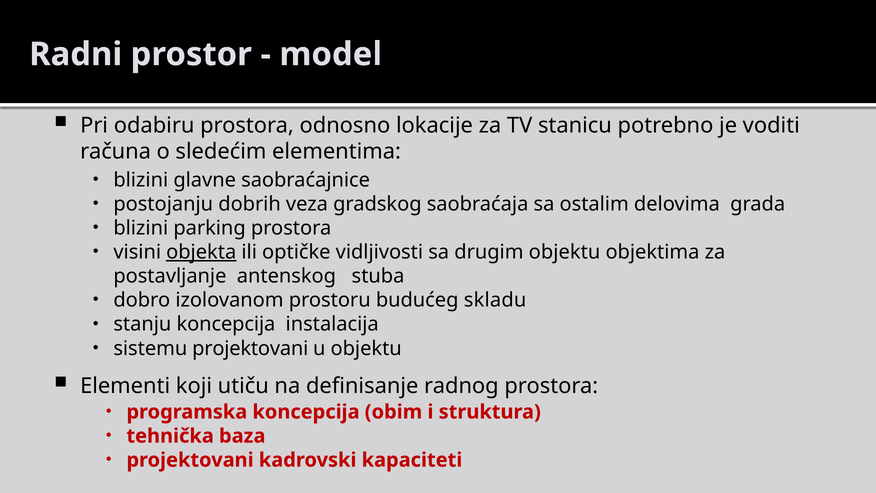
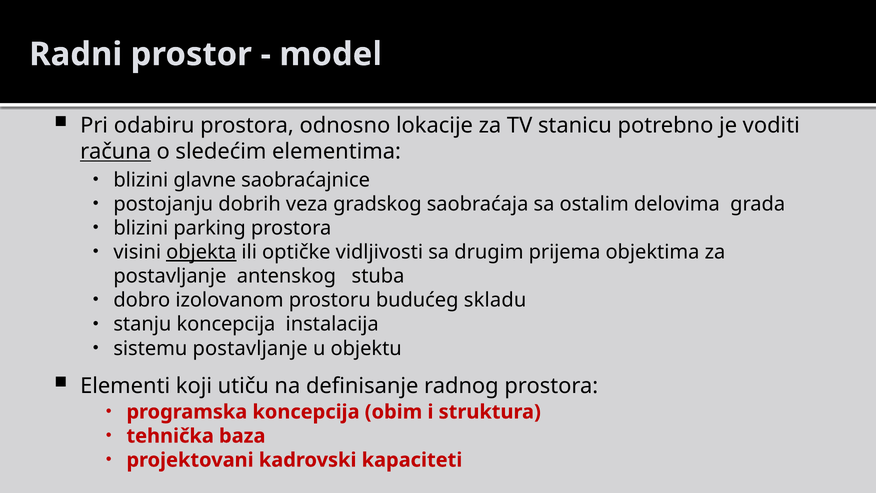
računa underline: none -> present
drugim objektu: objektu -> prijema
sistemu projektovani: projektovani -> postavljanje
